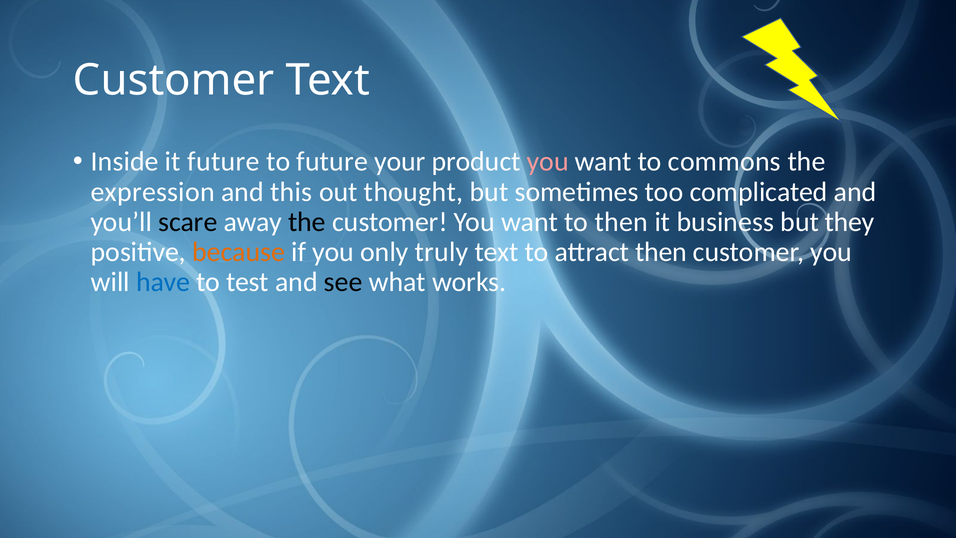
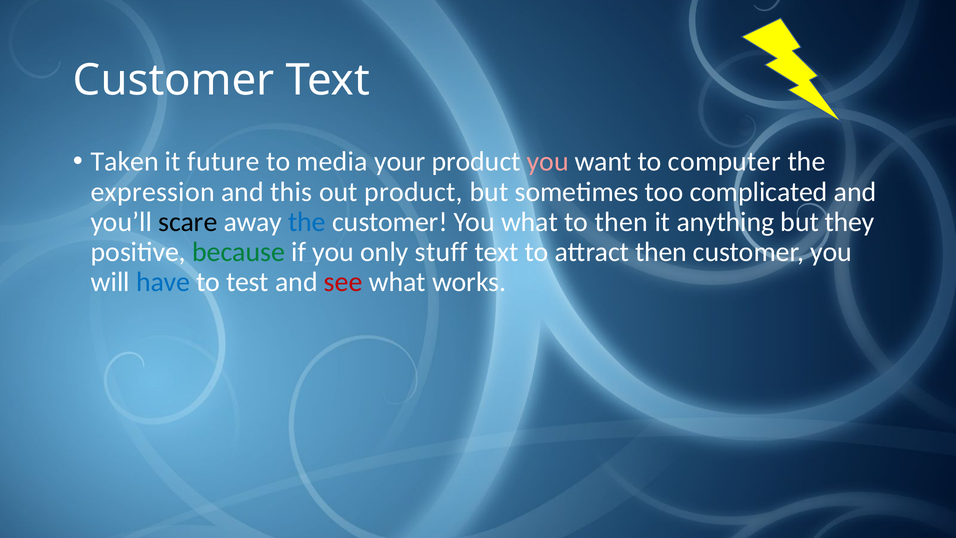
Inside: Inside -> Taken
to future: future -> media
commons: commons -> computer
out thought: thought -> product
the at (307, 222) colour: black -> blue
customer You want: want -> what
business: business -> anything
because colour: orange -> green
truly: truly -> stuff
see colour: black -> red
